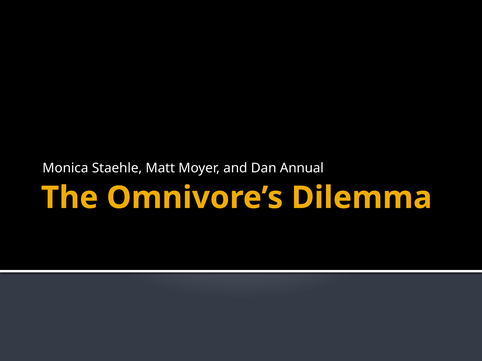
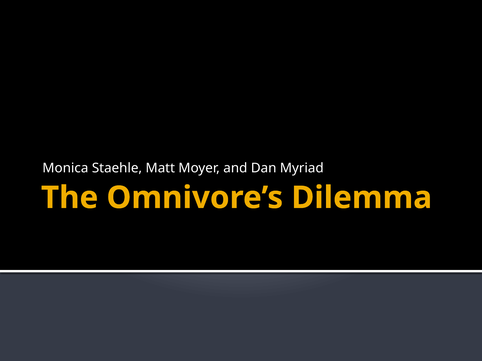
Annual: Annual -> Myriad
